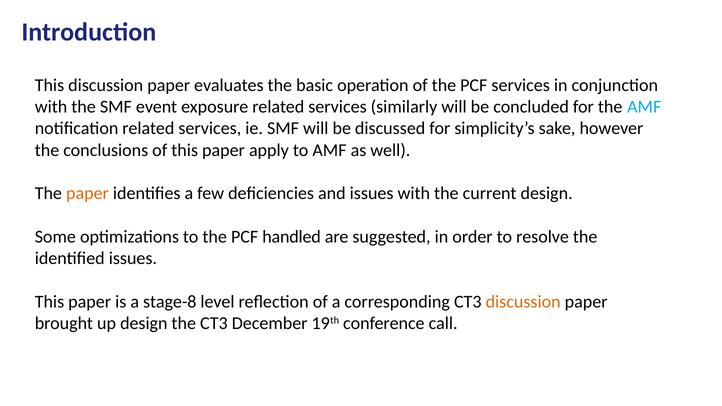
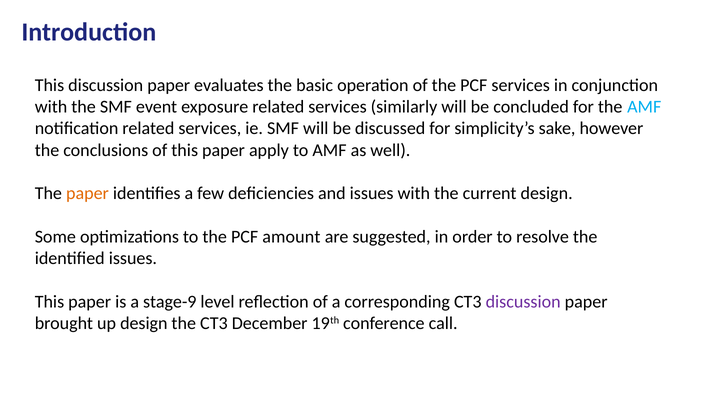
handled: handled -> amount
stage-8: stage-8 -> stage-9
discussion at (523, 302) colour: orange -> purple
